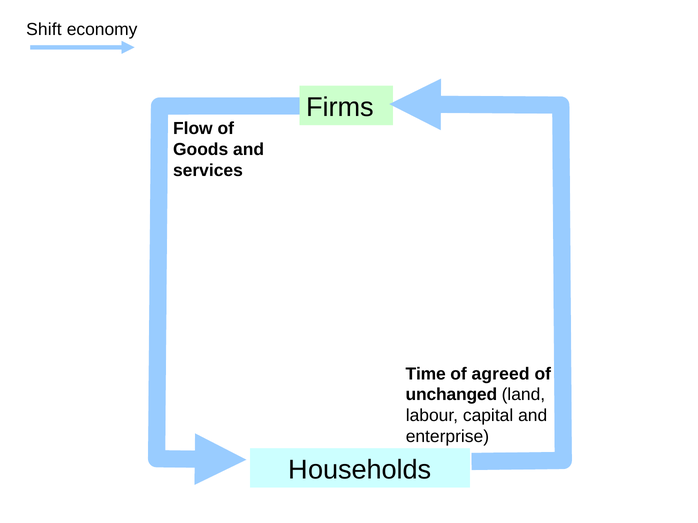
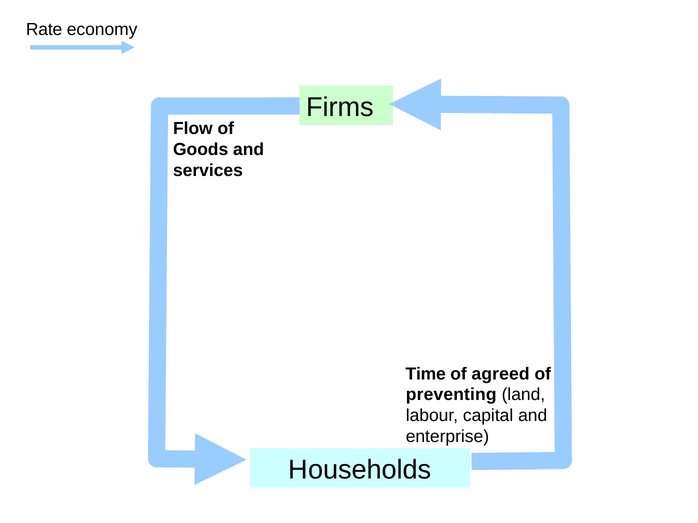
Shift: Shift -> Rate
unchanged: unchanged -> preventing
